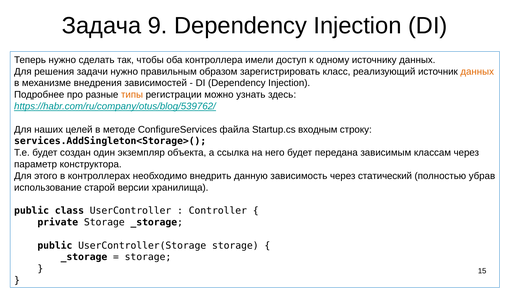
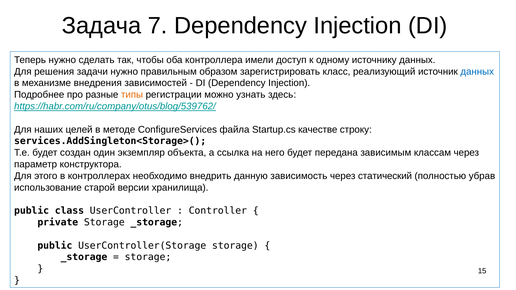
9: 9 -> 7
данных at (477, 72) colour: orange -> blue
входным: входным -> качестве
